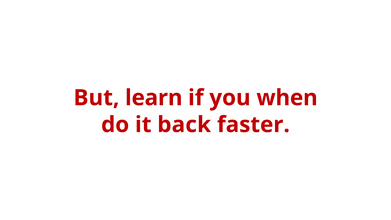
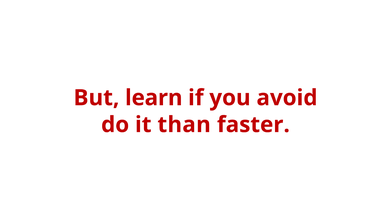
when: when -> avoid
back: back -> than
